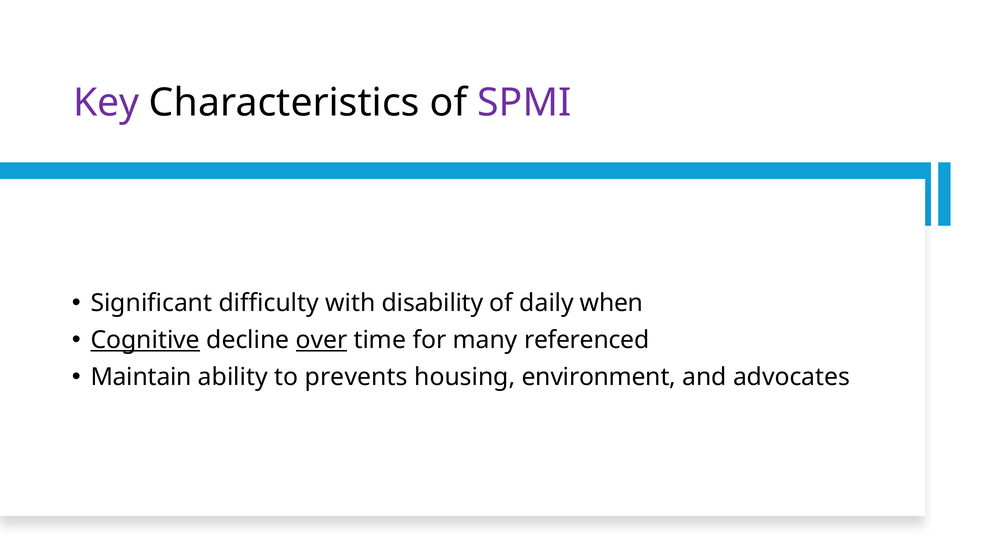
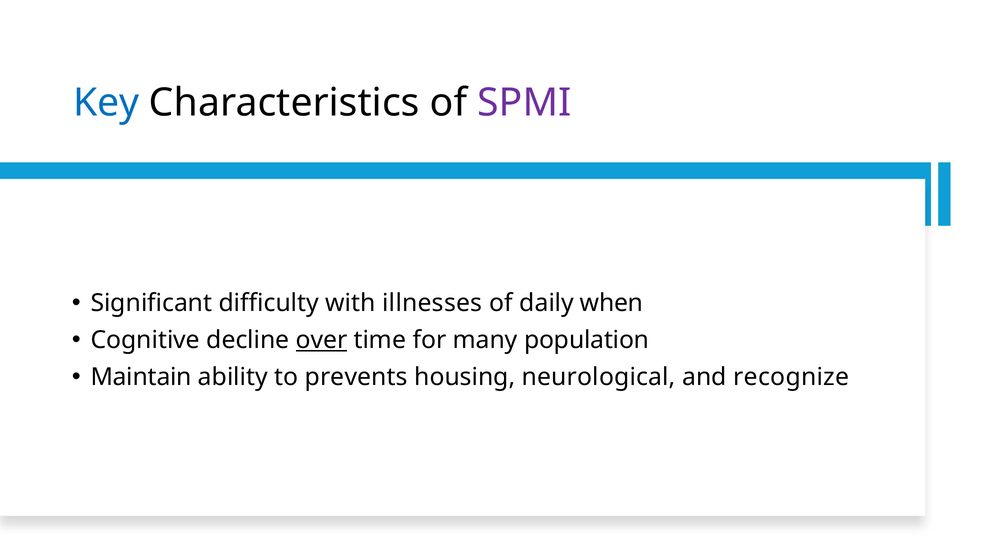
Key colour: purple -> blue
disability: disability -> illnesses
Cognitive underline: present -> none
referenced: referenced -> population
environment: environment -> neurological
advocates: advocates -> recognize
